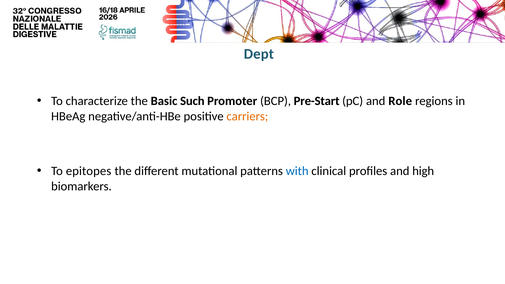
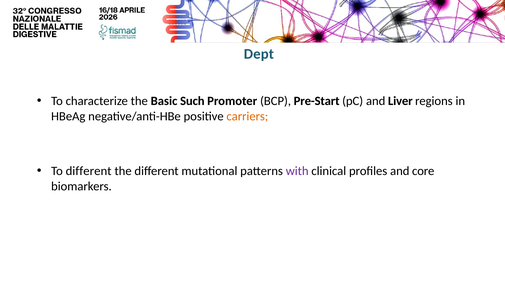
Role: Role -> Liver
To epitopes: epitopes -> different
with colour: blue -> purple
high: high -> core
